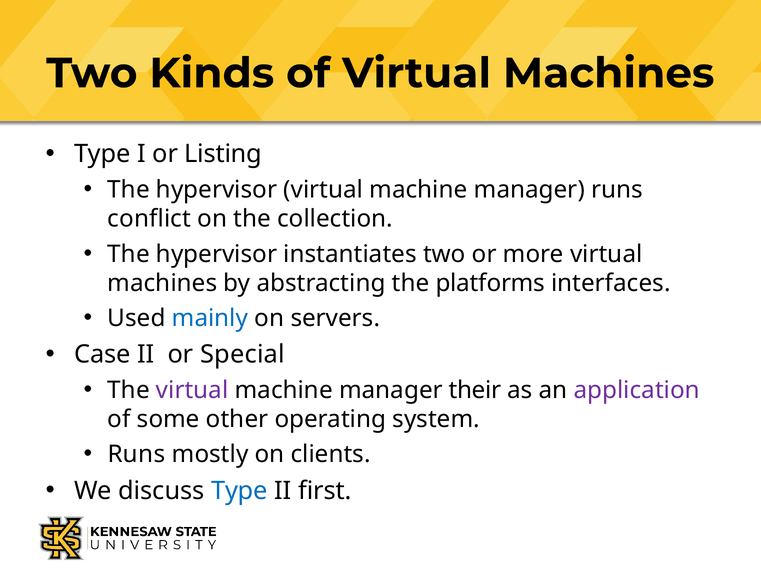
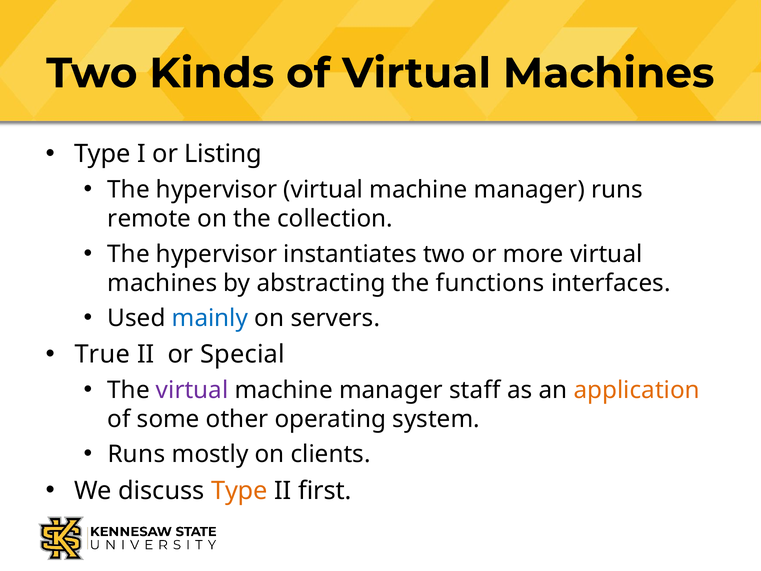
conflict: conflict -> remote
platforms: platforms -> functions
Case: Case -> True
their: their -> staff
application colour: purple -> orange
Type at (239, 490) colour: blue -> orange
